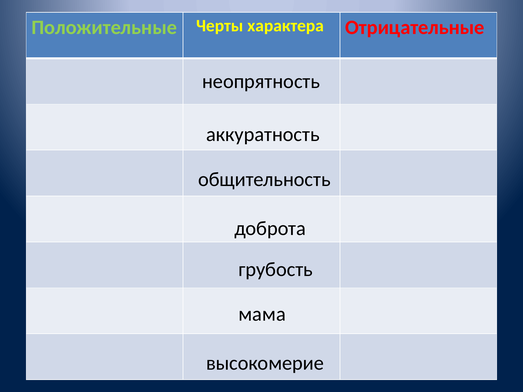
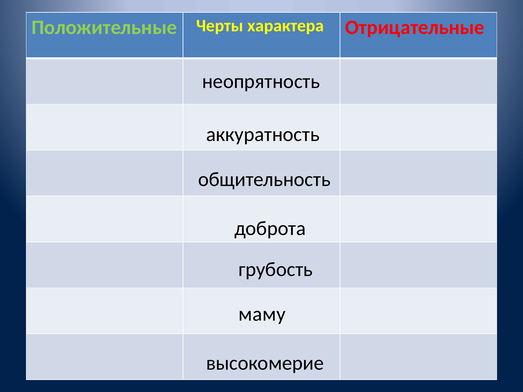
мама: мама -> маму
